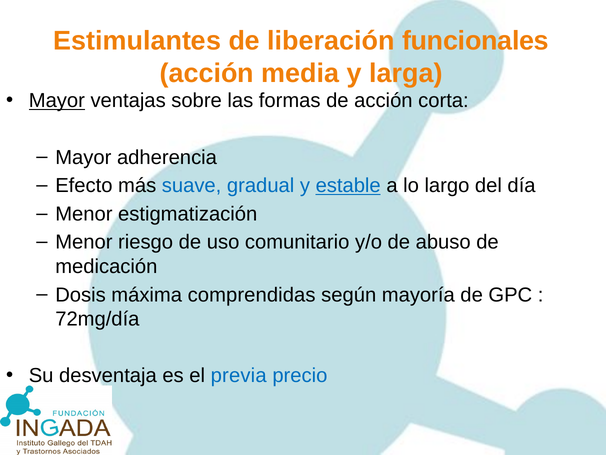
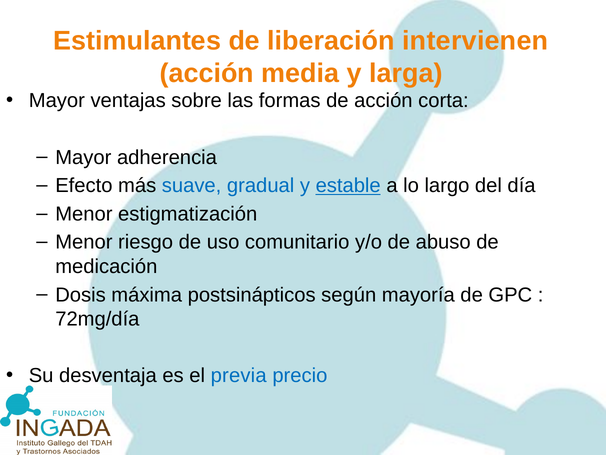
funcionales: funcionales -> intervienen
Mayor at (57, 101) underline: present -> none
comprendidas: comprendidas -> postsinápticos
